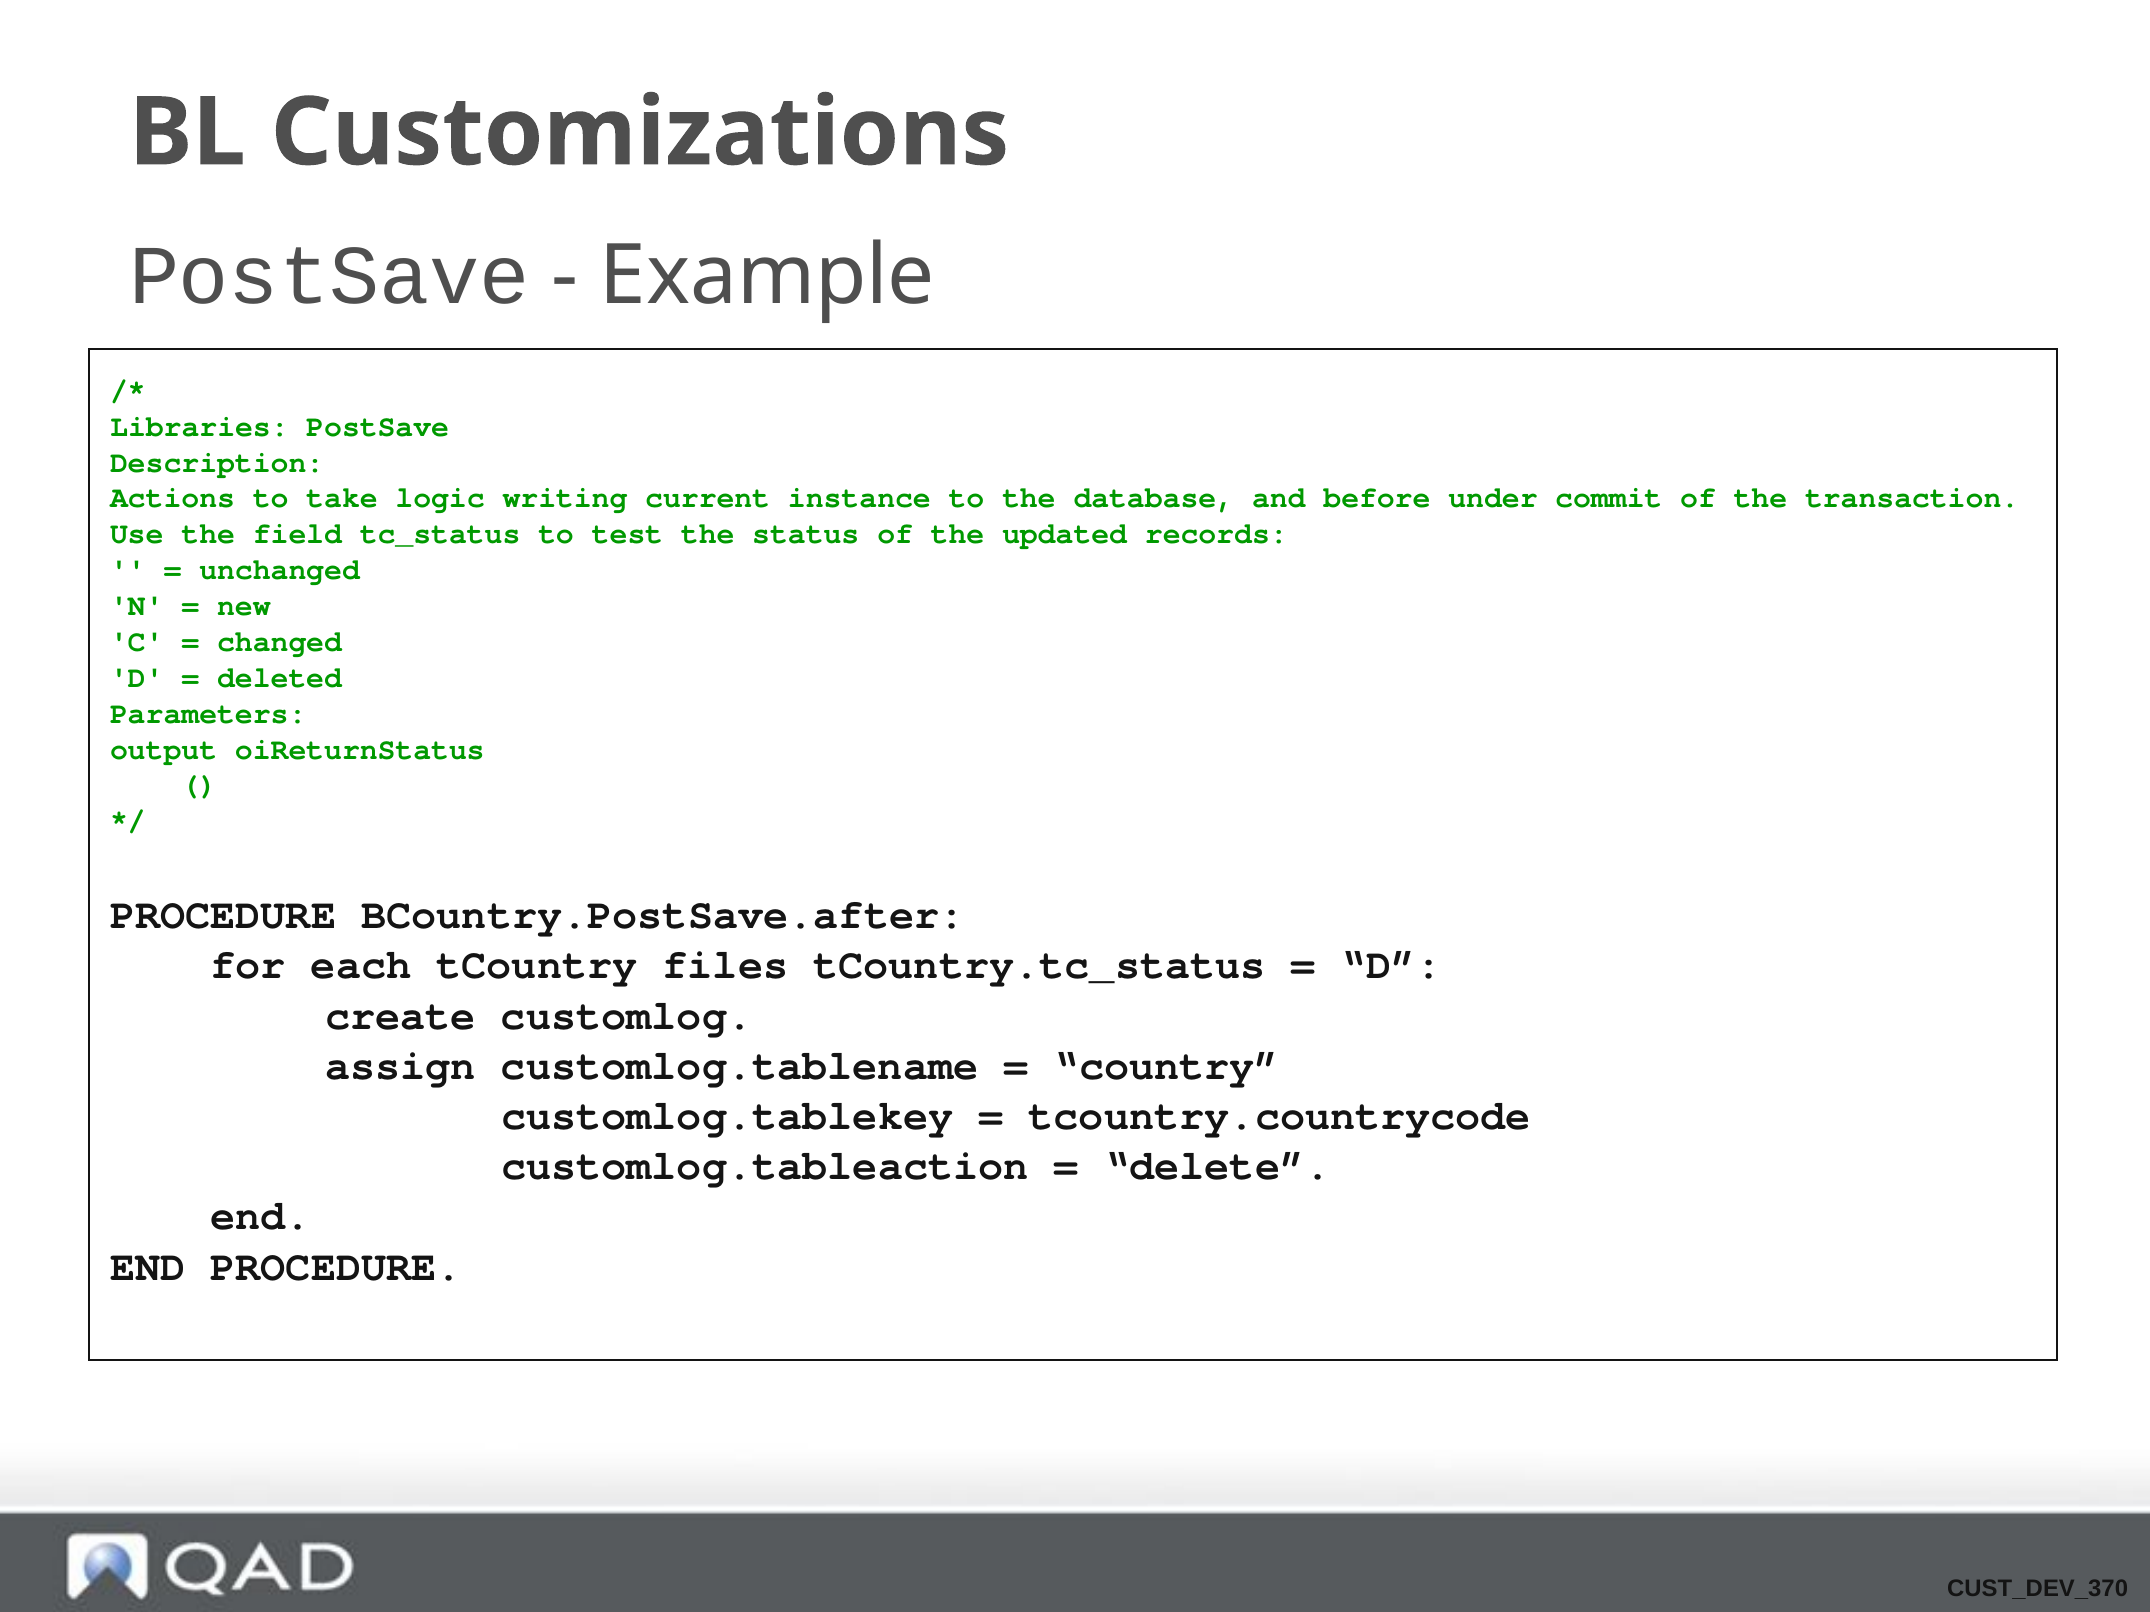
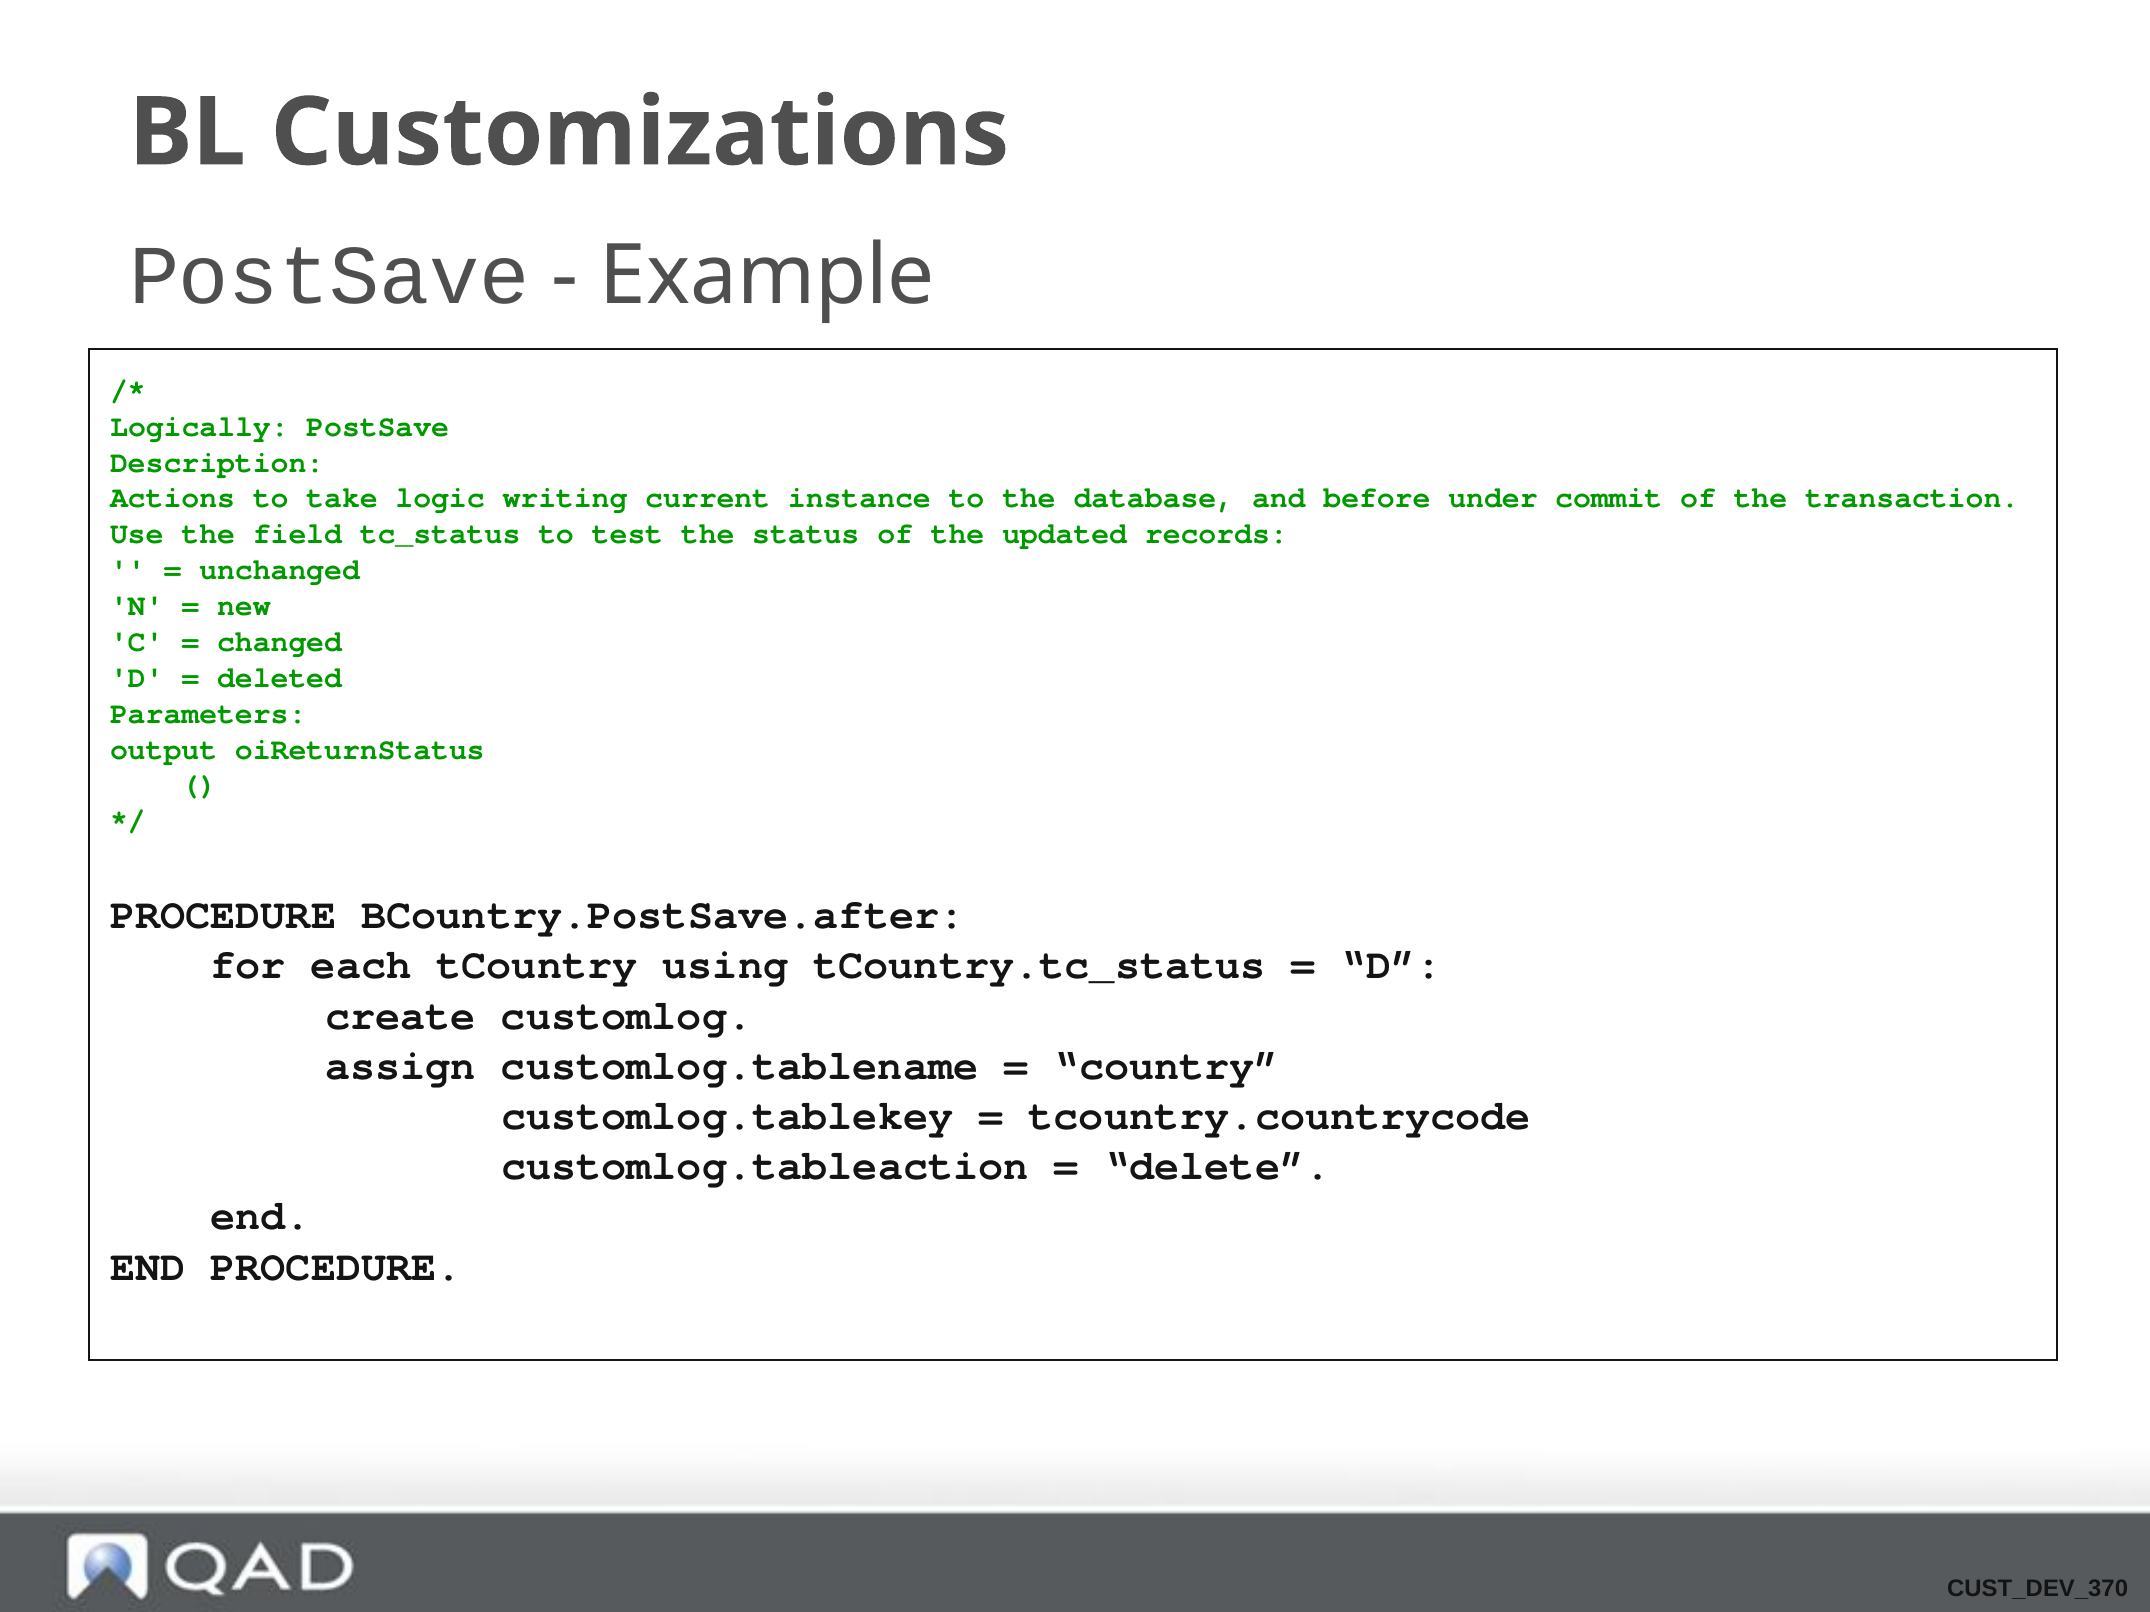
Libraries: Libraries -> Logically
files: files -> using
